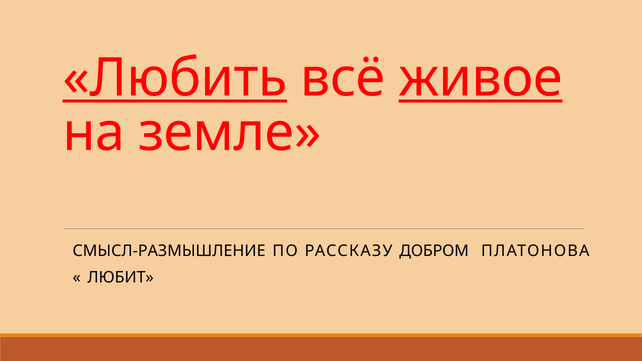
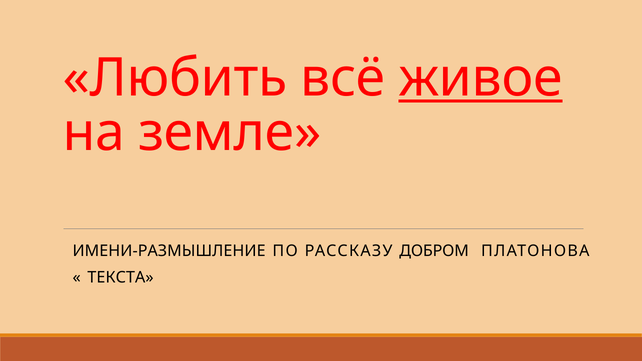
Любить underline: present -> none
СМЫСЛ-РАЗМЫШЛЕНИЕ: СМЫСЛ-РАЗМЫШЛЕНИЕ -> ИМЕНИ-РАЗМЫШЛЕНИЕ
ЛЮБИТ: ЛЮБИТ -> ТЕКСТА
